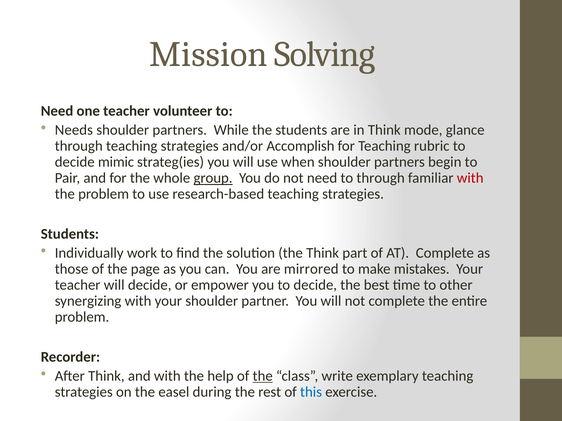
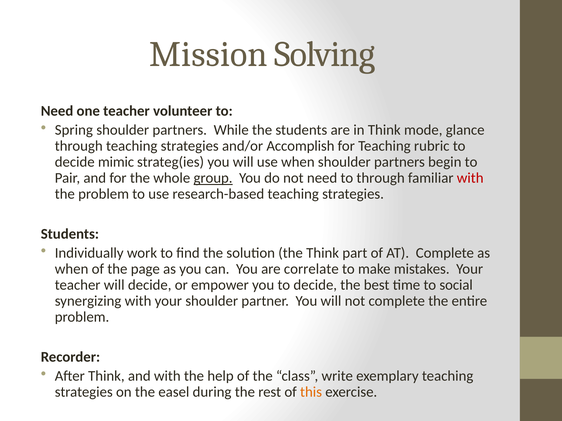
Needs: Needs -> Spring
those at (72, 269): those -> when
mirrored: mirrored -> correlate
other: other -> social
the at (263, 376) underline: present -> none
this colour: blue -> orange
